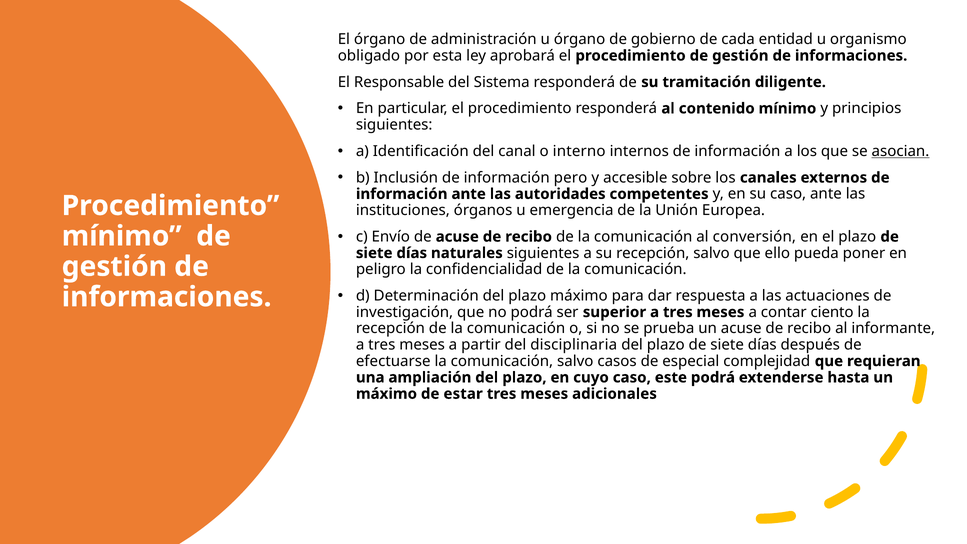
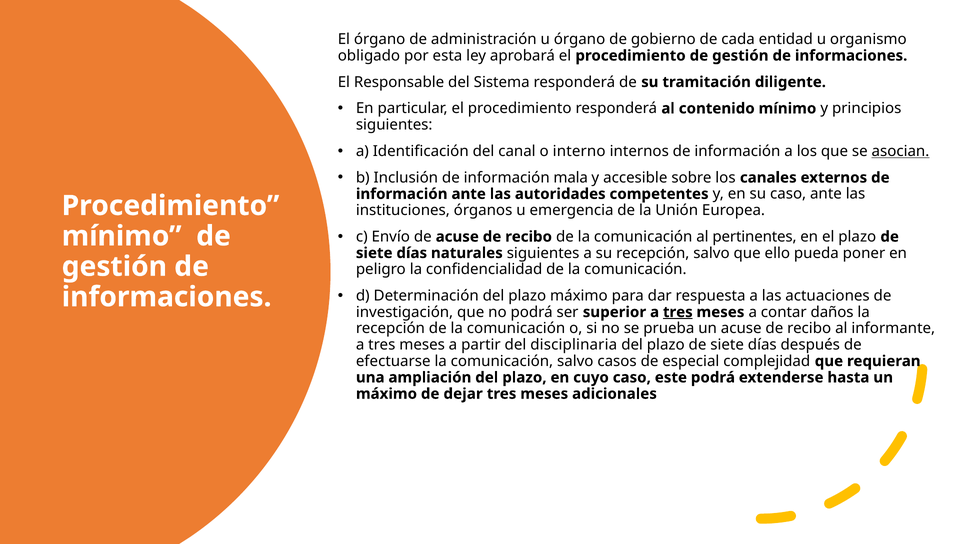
pero: pero -> mala
conversión: conversión -> pertinentes
tres at (678, 312) underline: none -> present
ciento: ciento -> daños
estar: estar -> dejar
